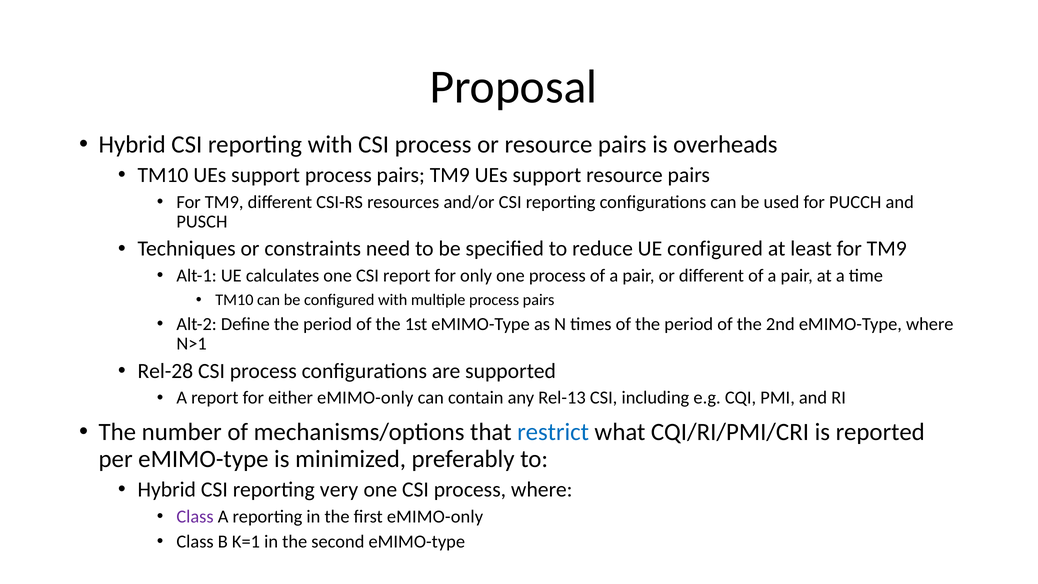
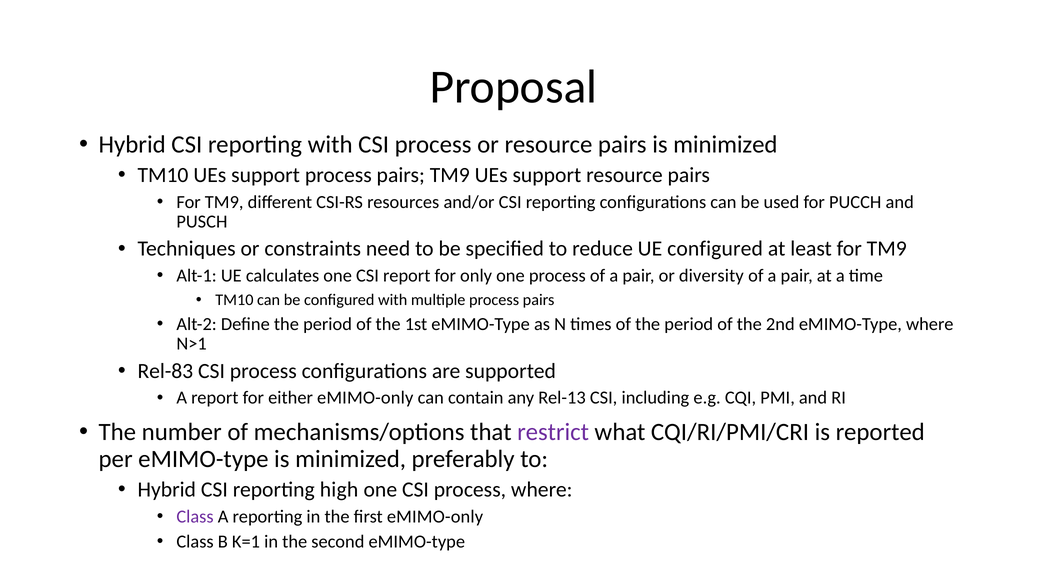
pairs is overheads: overheads -> minimized
or different: different -> diversity
Rel-28: Rel-28 -> Rel-83
restrict colour: blue -> purple
very: very -> high
